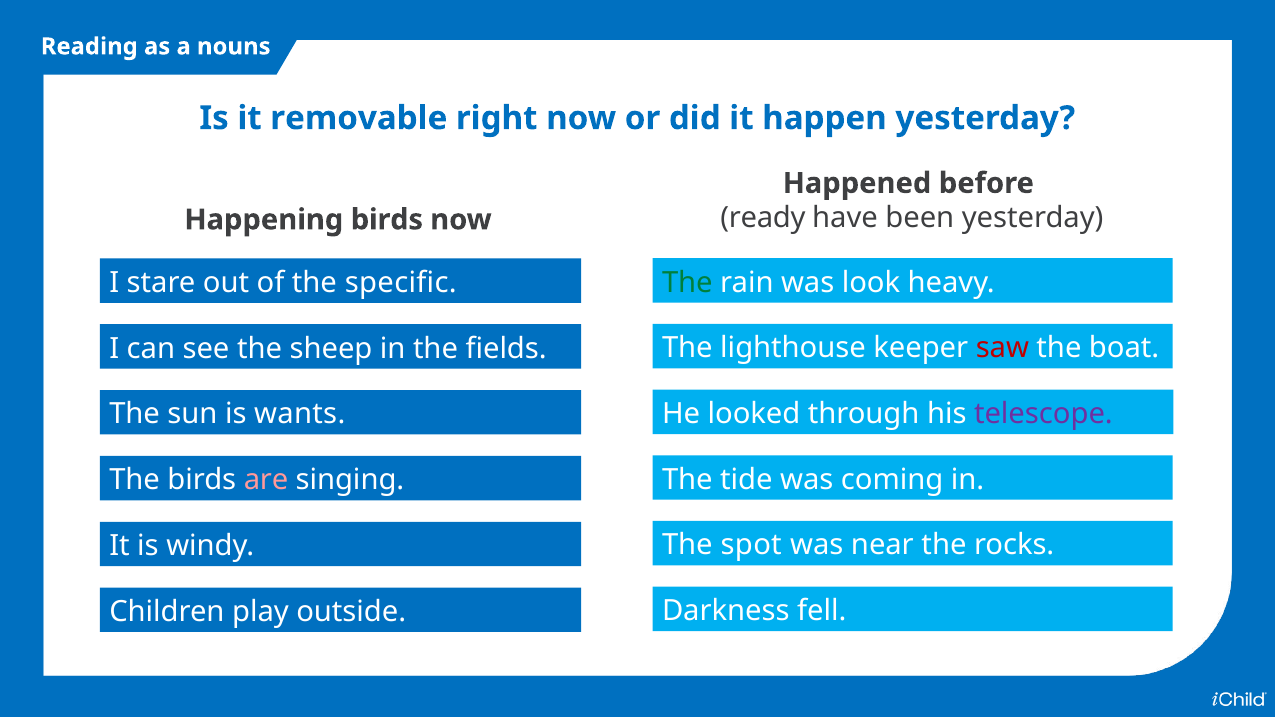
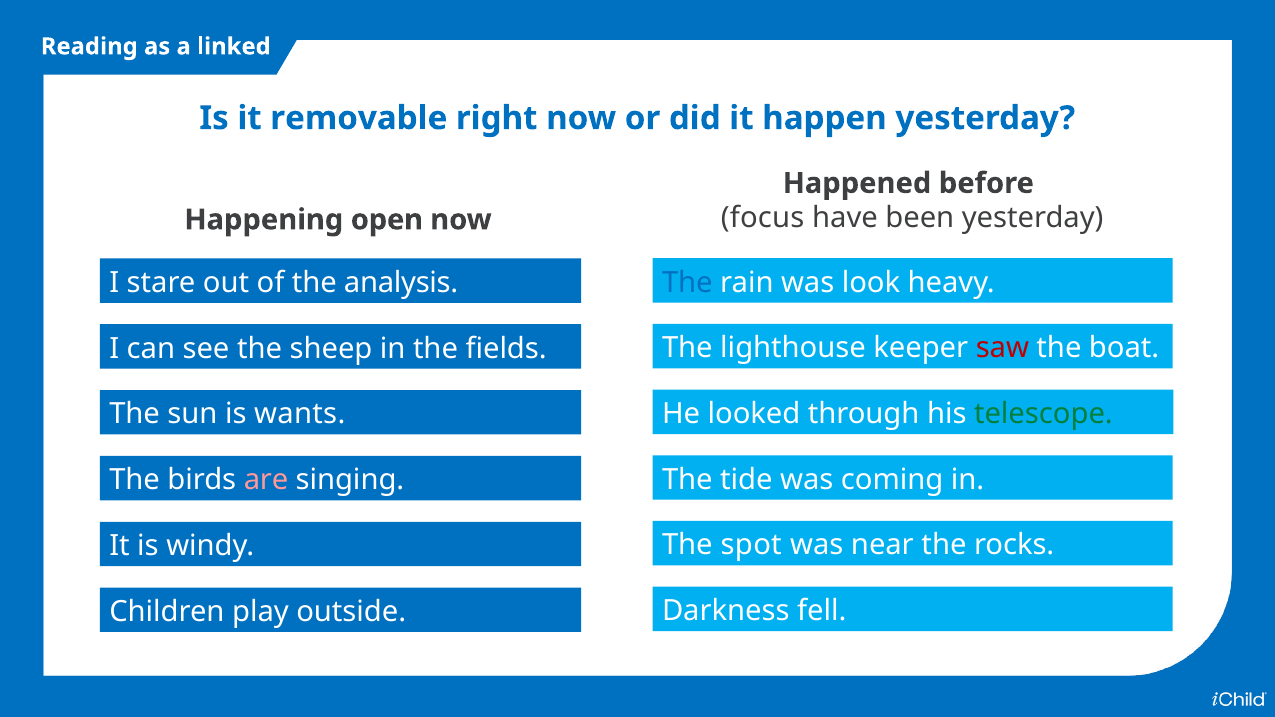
nouns: nouns -> linked
ready: ready -> focus
Happening birds: birds -> open
The at (687, 283) colour: green -> blue
specific: specific -> analysis
telescope colour: purple -> green
